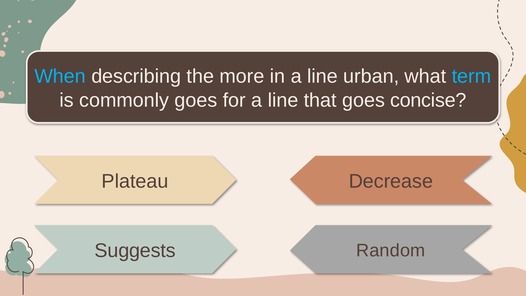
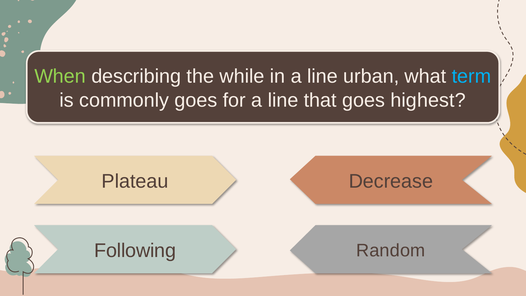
When colour: light blue -> light green
more: more -> while
concise: concise -> highest
Suggests: Suggests -> Following
